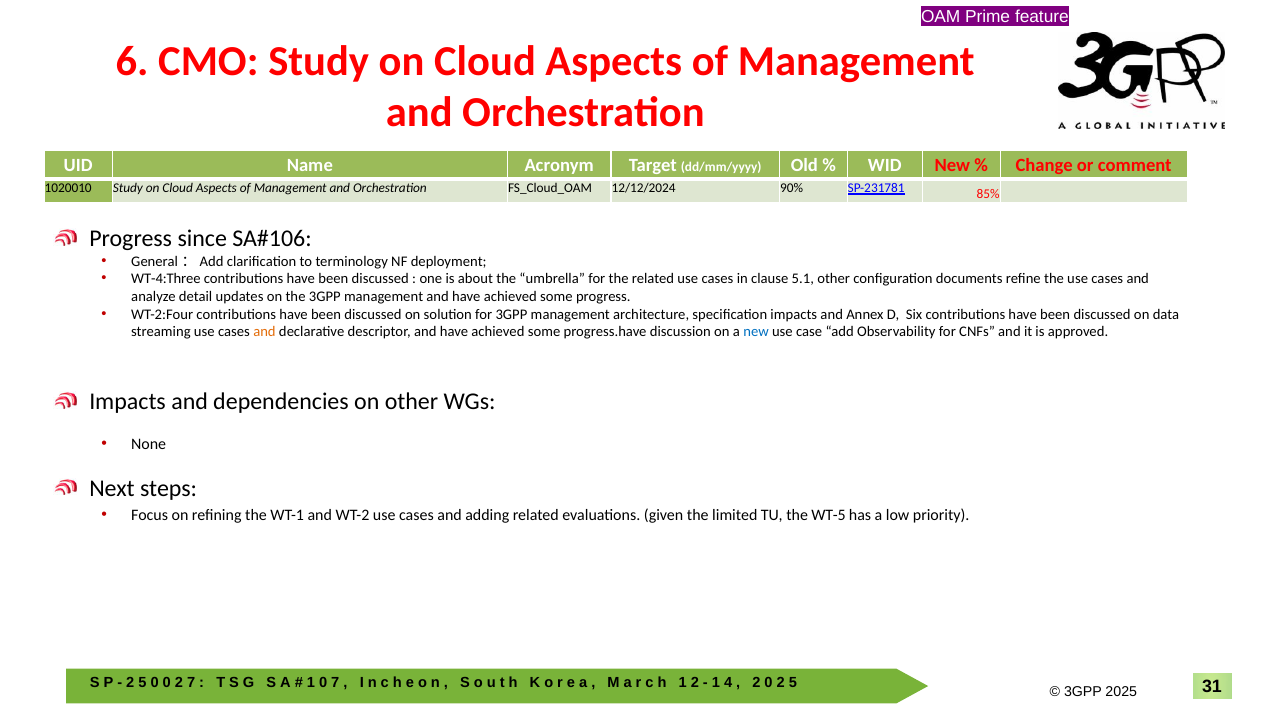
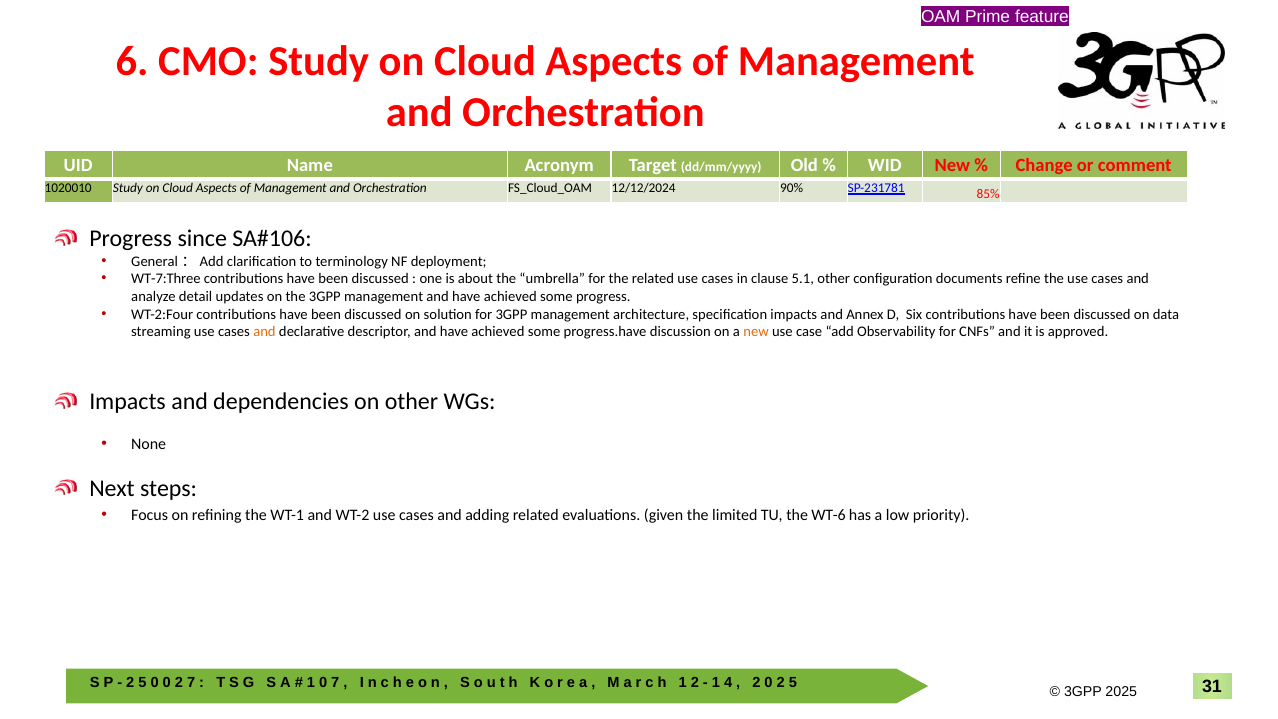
WT-4:Three: WT-4:Three -> WT-7:Three
new at (756, 332) colour: blue -> orange
WT-5: WT-5 -> WT-6
